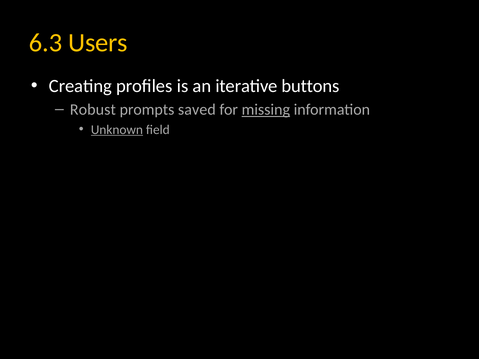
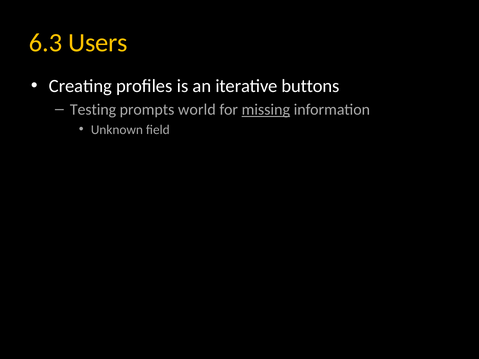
Robust: Robust -> Testing
saved: saved -> world
Unknown underline: present -> none
